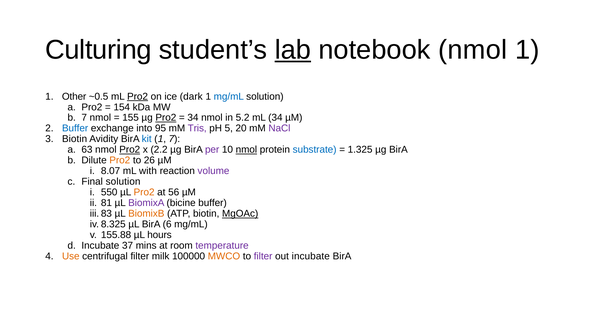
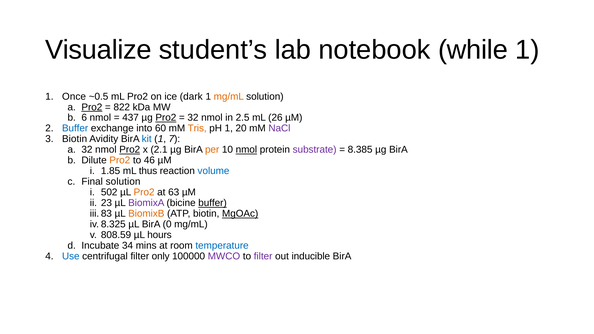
Culturing: Culturing -> Visualize
lab underline: present -> none
notebook nmol: nmol -> while
Other: Other -> Once
Pro2 at (138, 96) underline: present -> none
mg/mL at (229, 96) colour: blue -> orange
Pro2 at (92, 107) underline: none -> present
154: 154 -> 822
7 at (84, 118): 7 -> 6
155: 155 -> 437
34 at (193, 118): 34 -> 32
5.2: 5.2 -> 2.5
mL 34: 34 -> 26
95: 95 -> 60
Tris colour: purple -> orange
pH 5: 5 -> 1
63 at (87, 150): 63 -> 32
2.2: 2.2 -> 2.1
per colour: purple -> orange
substrate colour: blue -> purple
1.325: 1.325 -> 8.385
26: 26 -> 46
8.07: 8.07 -> 1.85
with: with -> thus
volume colour: purple -> blue
550: 550 -> 502
56: 56 -> 63
81: 81 -> 23
buffer at (213, 203) underline: none -> present
6: 6 -> 0
155.88: 155.88 -> 808.59
37: 37 -> 34
temperature colour: purple -> blue
Use colour: orange -> blue
milk: milk -> only
MWCO colour: orange -> purple
out incubate: incubate -> inducible
